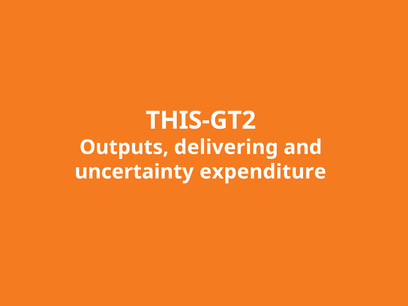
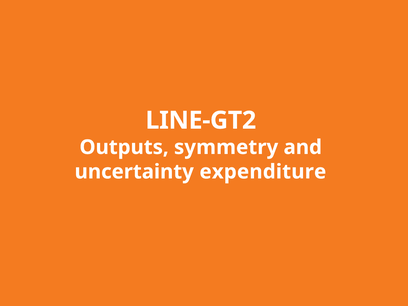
THIS-GT2: THIS-GT2 -> LINE-GT2
delivering: delivering -> symmetry
